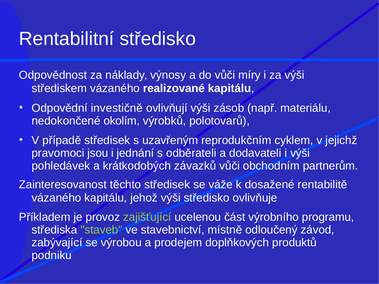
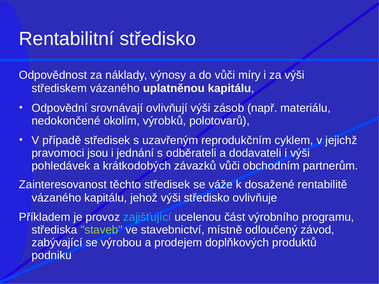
realizované: realizované -> uplatněnou
investičně: investičně -> srovnávají
zajišťující colour: light green -> light blue
